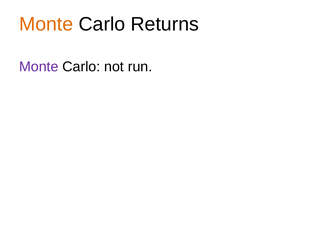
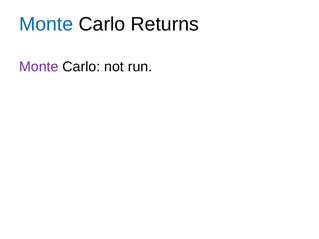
Monte at (46, 24) colour: orange -> blue
